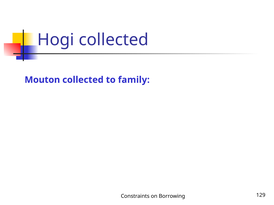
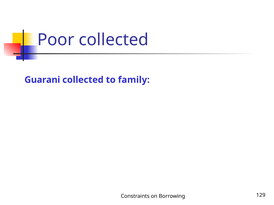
Hogi: Hogi -> Poor
Mouton: Mouton -> Guarani
